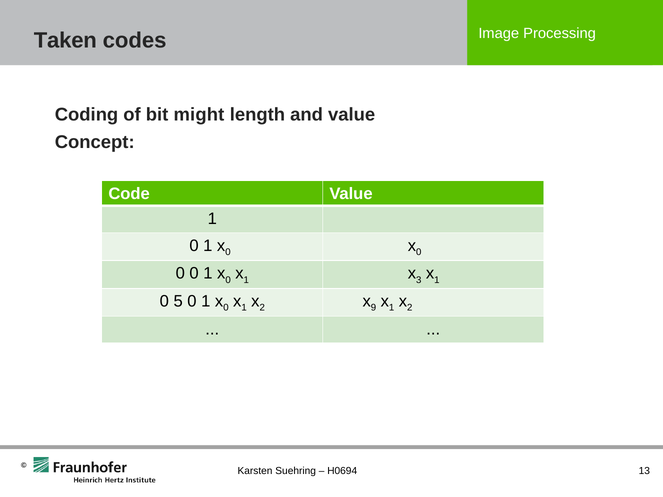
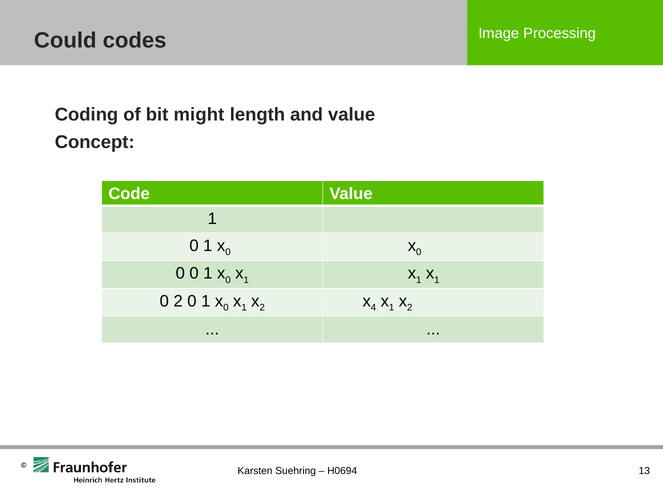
Taken: Taken -> Could
3 at (419, 280): 3 -> 1
0 5: 5 -> 2
9: 9 -> 4
